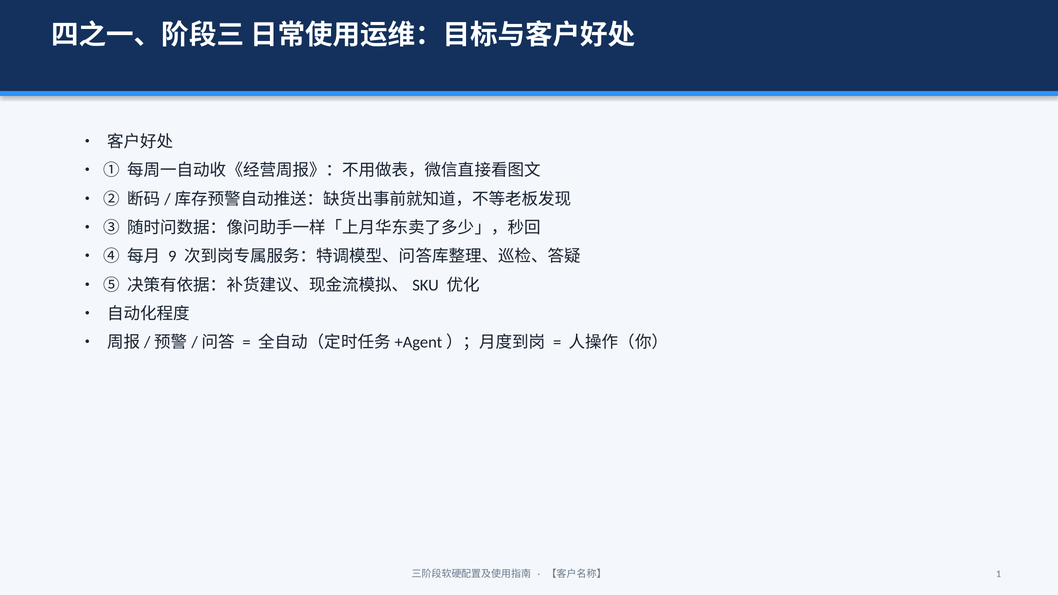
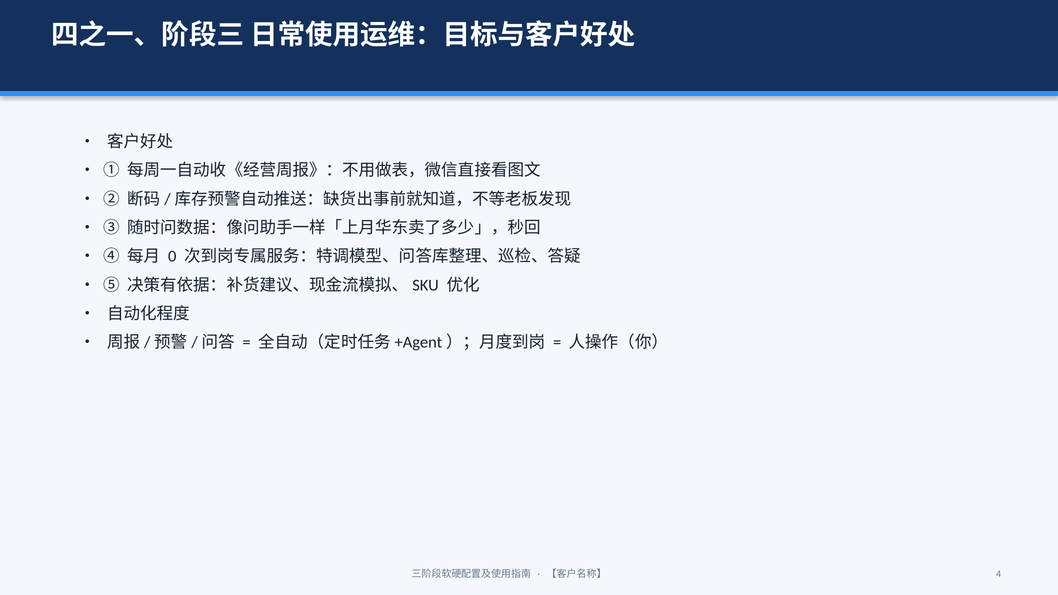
9: 9 -> 0
1: 1 -> 4
